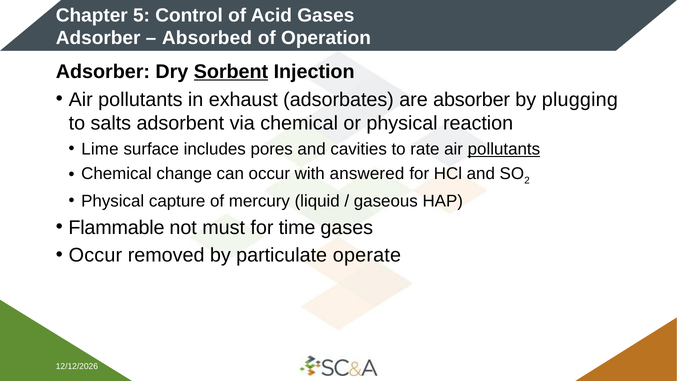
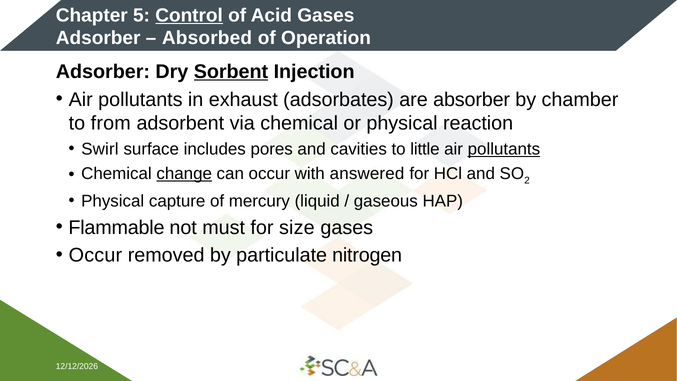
Control underline: none -> present
plugging: plugging -> chamber
salts: salts -> from
Lime: Lime -> Swirl
rate: rate -> little
change underline: none -> present
time: time -> size
operate: operate -> nitrogen
